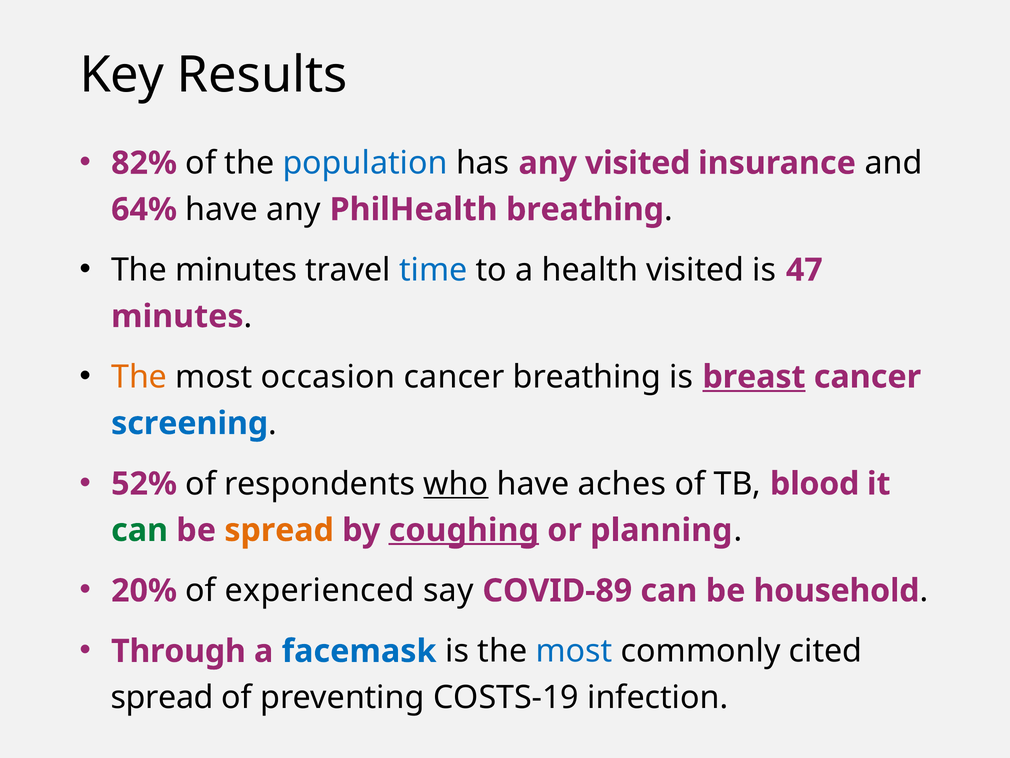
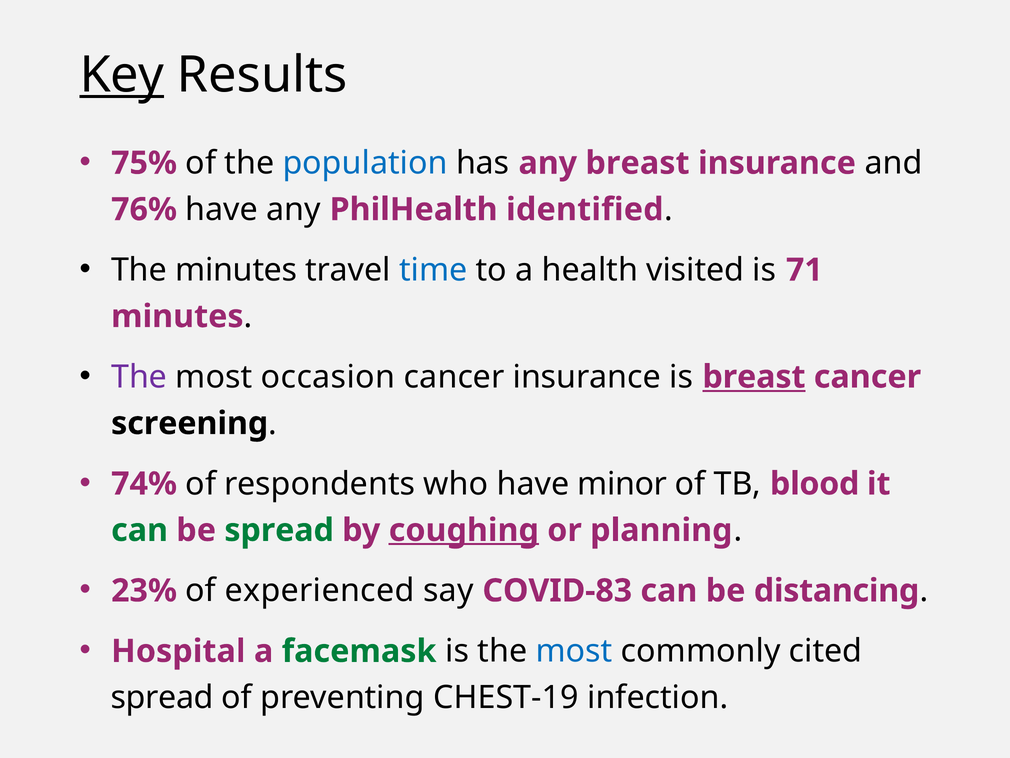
Key underline: none -> present
82%: 82% -> 75%
any visited: visited -> breast
64%: 64% -> 76%
PhilHealth breathing: breathing -> identified
47: 47 -> 71
The at (139, 377) colour: orange -> purple
cancer breathing: breathing -> insurance
screening colour: blue -> black
52%: 52% -> 74%
who underline: present -> none
aches: aches -> minor
spread at (279, 530) colour: orange -> green
20%: 20% -> 23%
COVID-89: COVID-89 -> COVID-83
household: household -> distancing
Through: Through -> Hospital
facemask colour: blue -> green
COSTS-19: COSTS-19 -> CHEST-19
